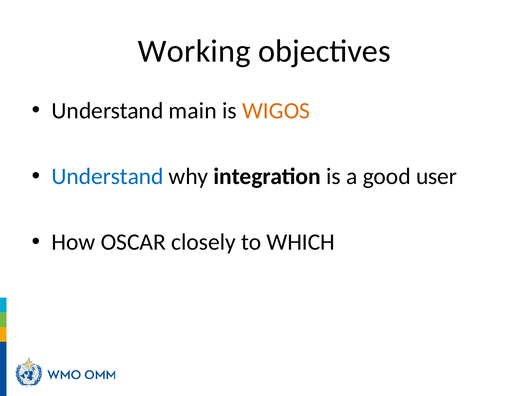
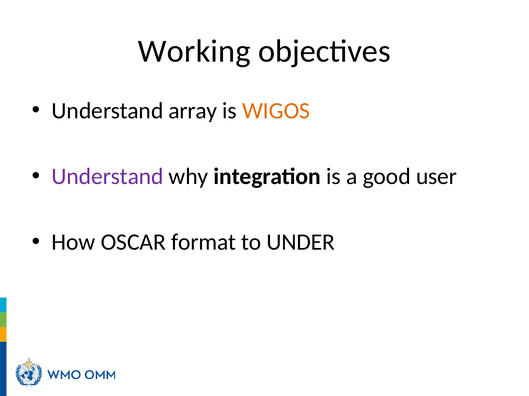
main: main -> array
Understand at (108, 177) colour: blue -> purple
closely: closely -> format
WHICH: WHICH -> UNDER
